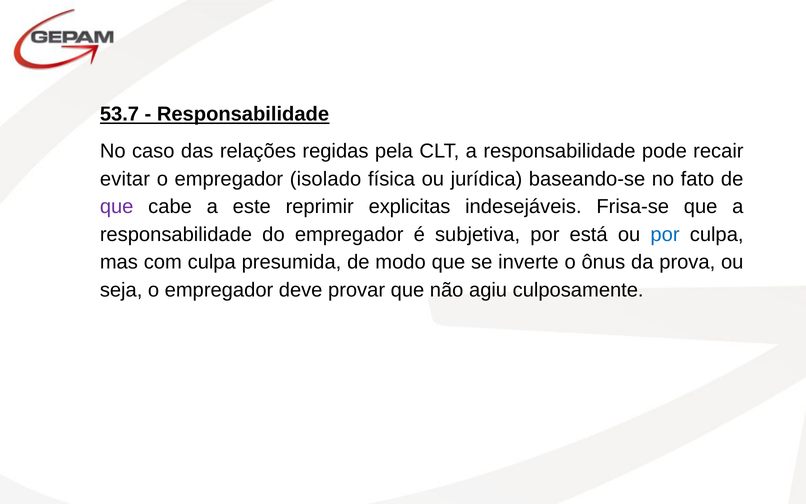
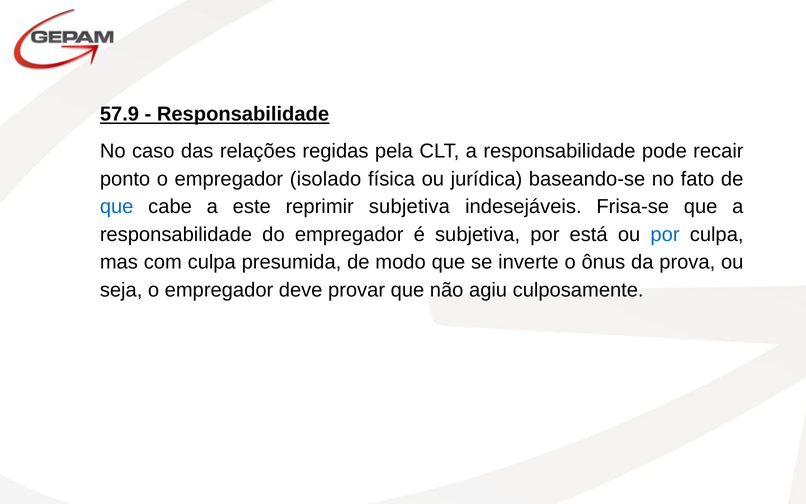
53.7: 53.7 -> 57.9
evitar: evitar -> ponto
que at (117, 207) colour: purple -> blue
reprimir explicitas: explicitas -> subjetiva
